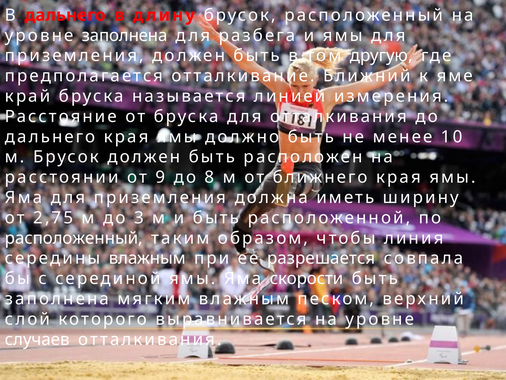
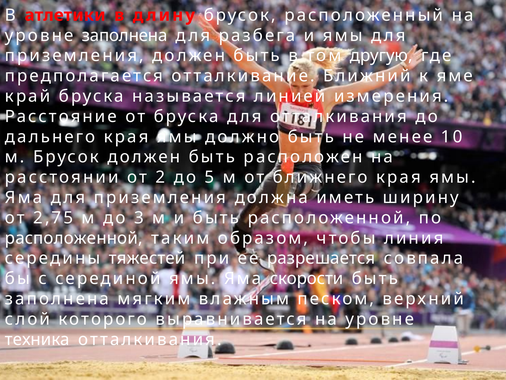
В дальнего: дальнего -> атлетики
9: 9 -> 2
8: 8 -> 5
расположенный at (74, 238): расположенный -> расположенной
середины влажным: влажным -> тяжестей
случаев: случаев -> техника
